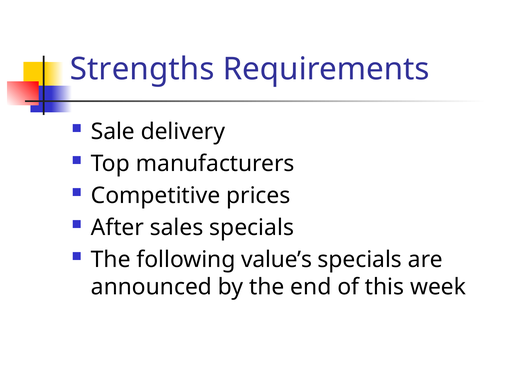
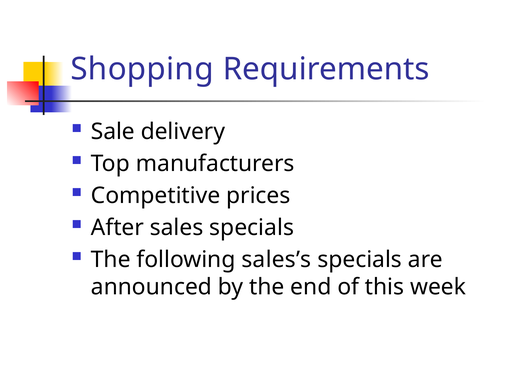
Strengths: Strengths -> Shopping
value’s: value’s -> sales’s
